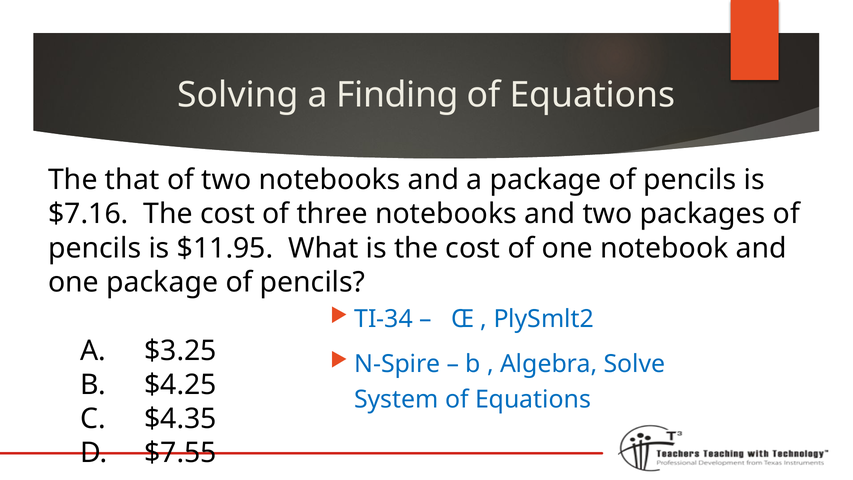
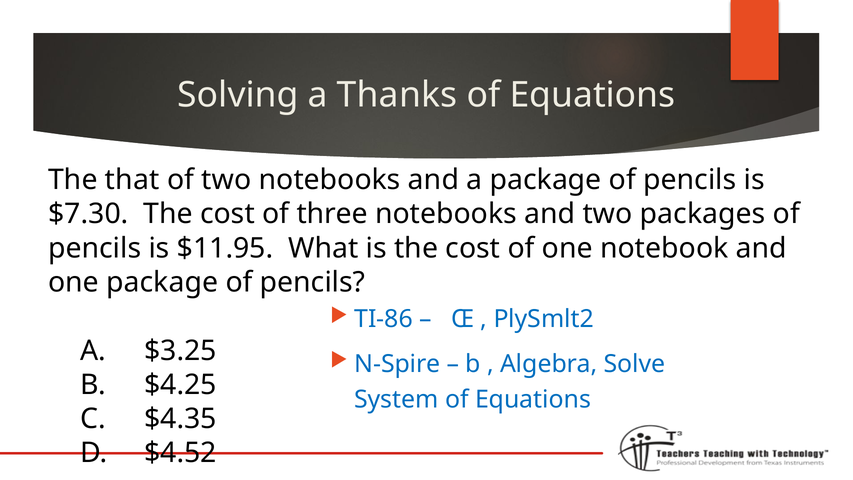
Finding: Finding -> Thanks
$7.16: $7.16 -> $7.30
TI-34: TI-34 -> TI-86
$7.55: $7.55 -> $4.52
